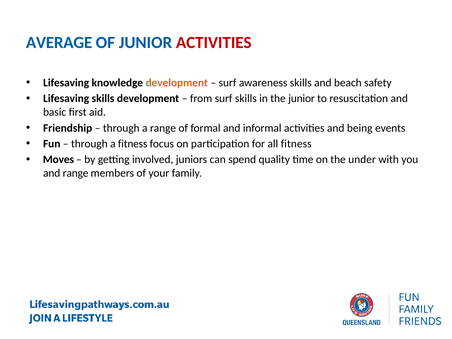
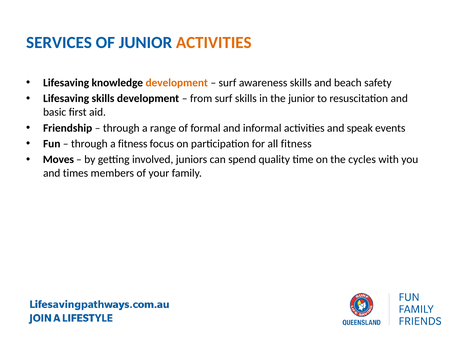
AVERAGE: AVERAGE -> SERVICES
ACTIVITIES at (214, 43) colour: red -> orange
being: being -> speak
under: under -> cycles
and range: range -> times
